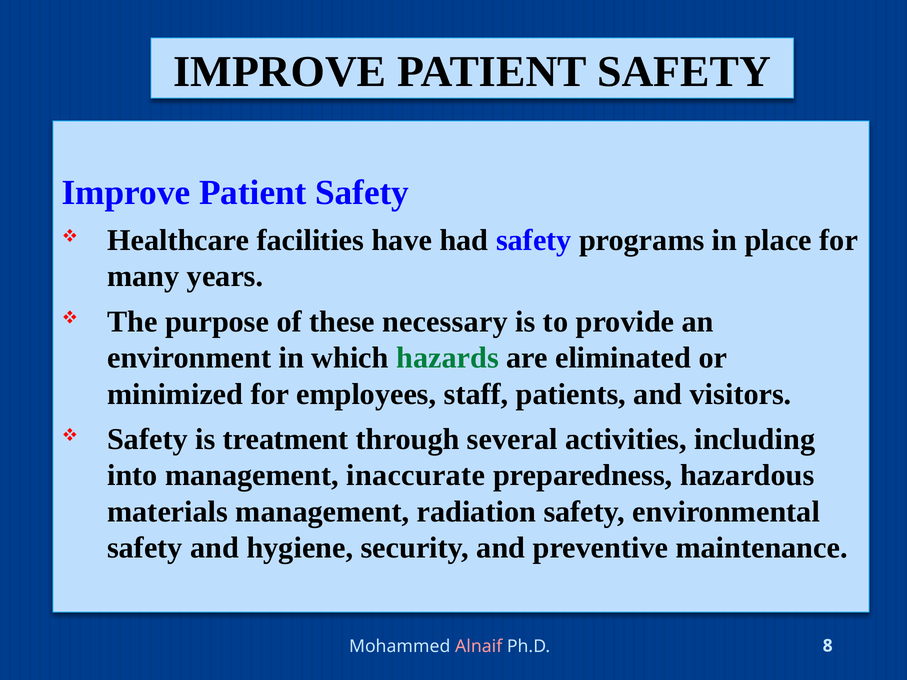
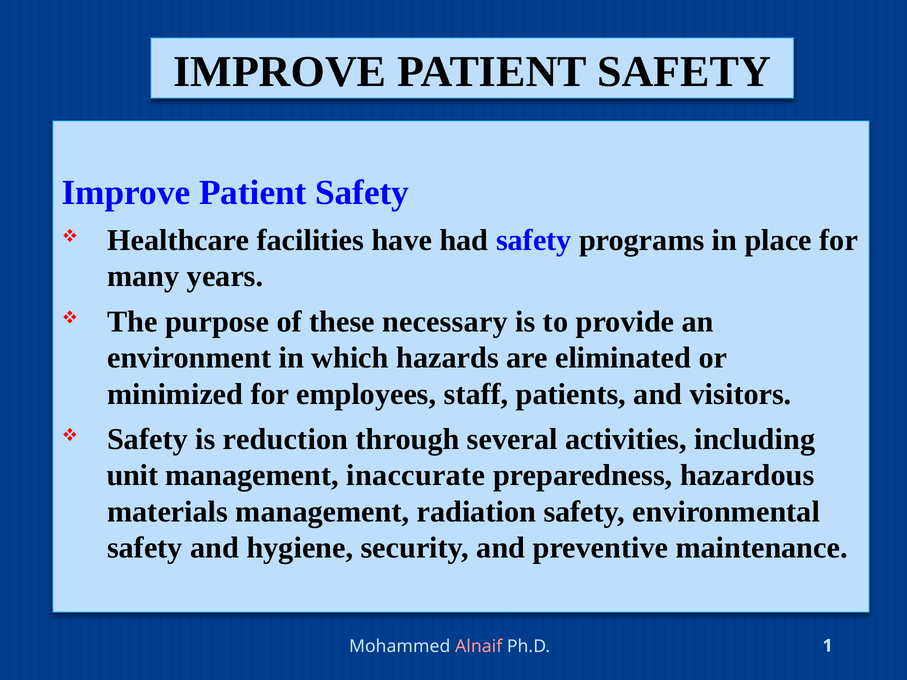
hazards colour: green -> black
treatment: treatment -> reduction
into: into -> unit
8: 8 -> 1
